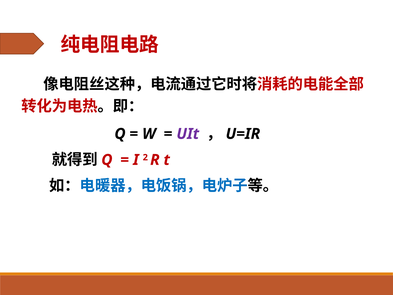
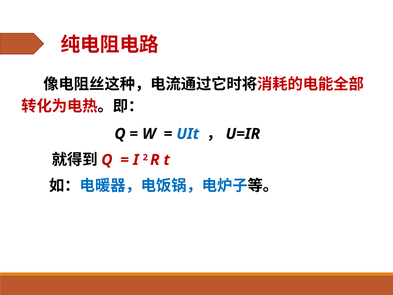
UIt colour: purple -> blue
